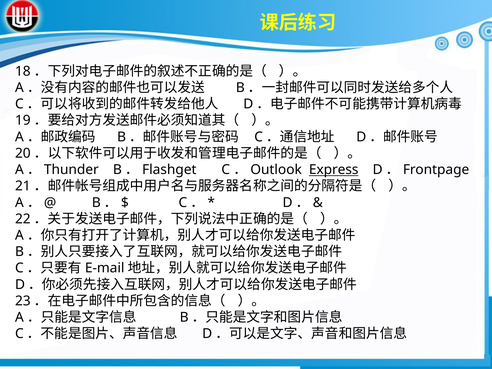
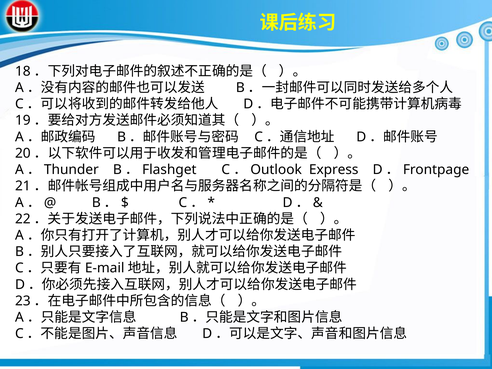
Express underline: present -> none
